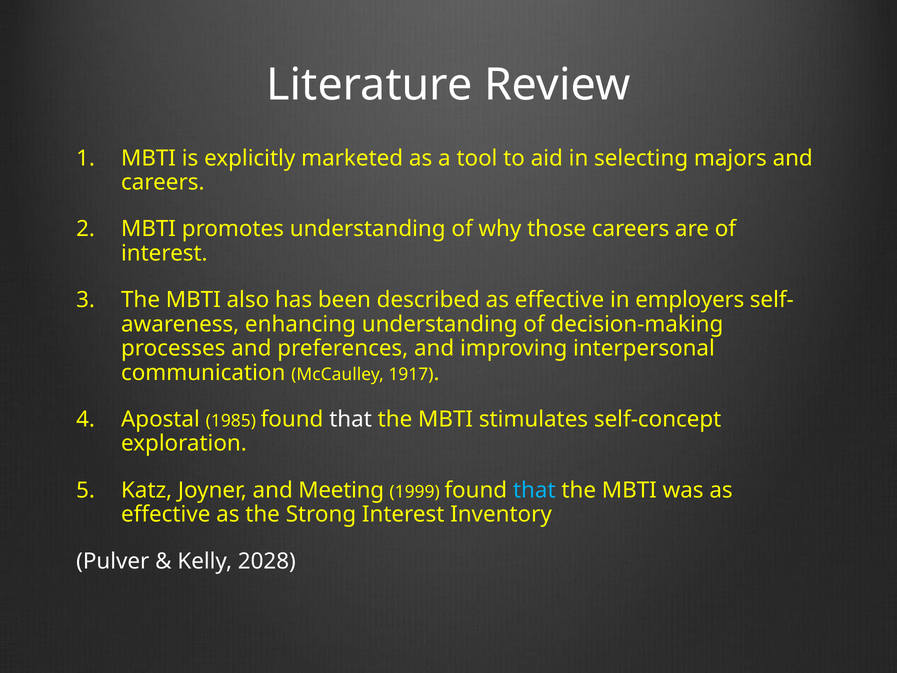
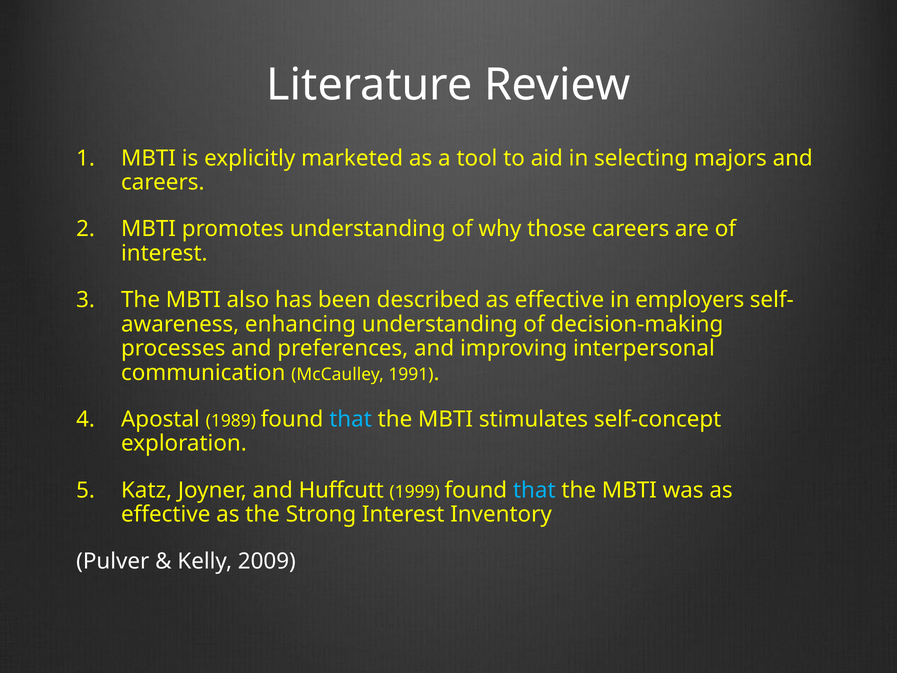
1917: 1917 -> 1991
1985: 1985 -> 1989
that at (351, 419) colour: white -> light blue
Meeting: Meeting -> Huffcutt
2028: 2028 -> 2009
